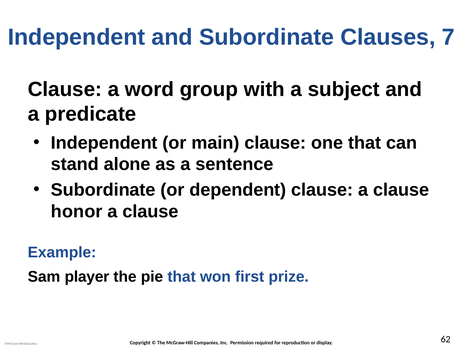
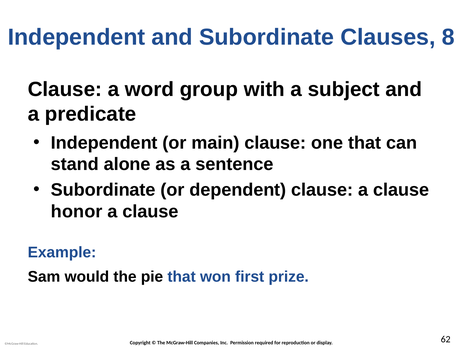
7: 7 -> 8
player: player -> would
